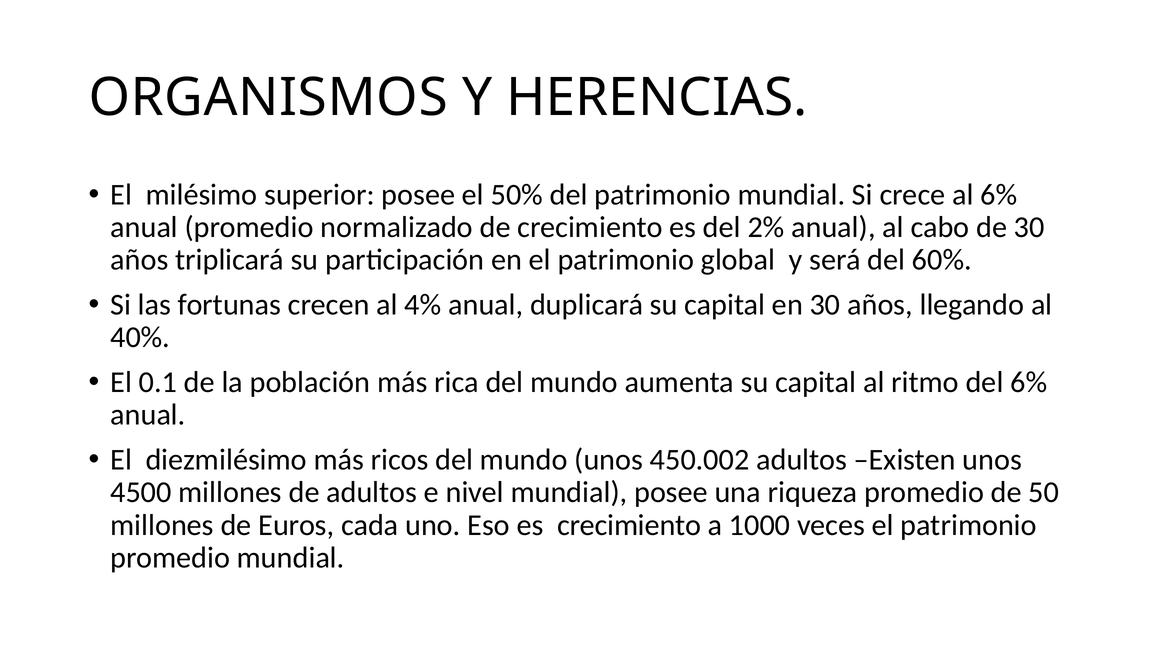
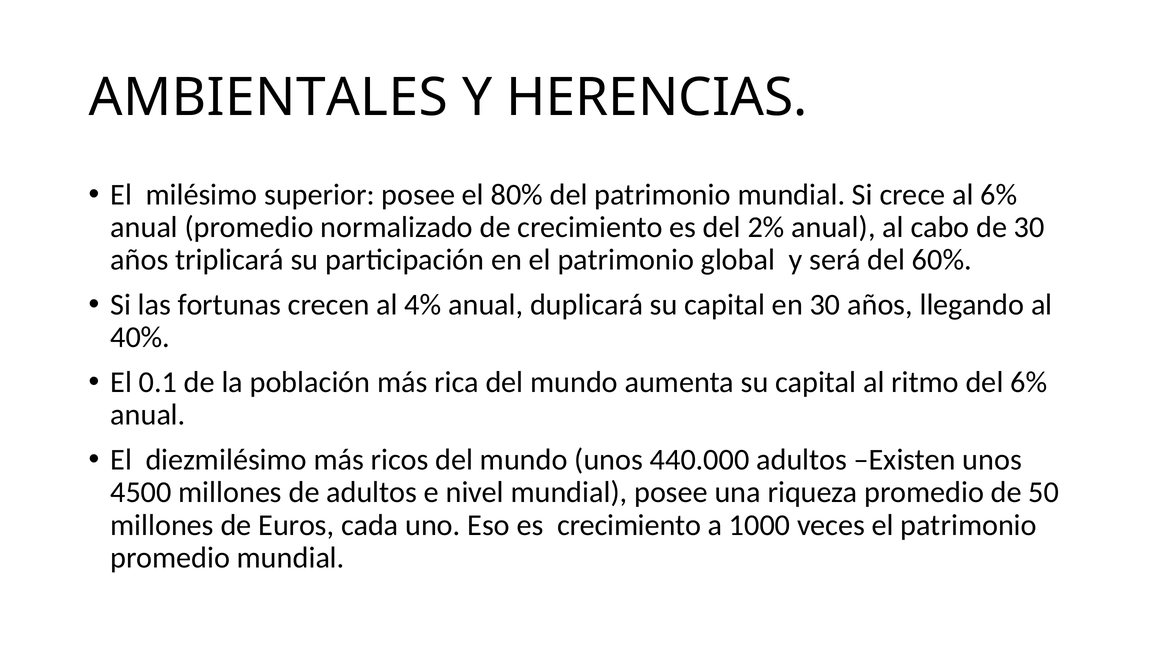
ORGANISMOS: ORGANISMOS -> AMBIENTALES
50%: 50% -> 80%
450.002: 450.002 -> 440.000
